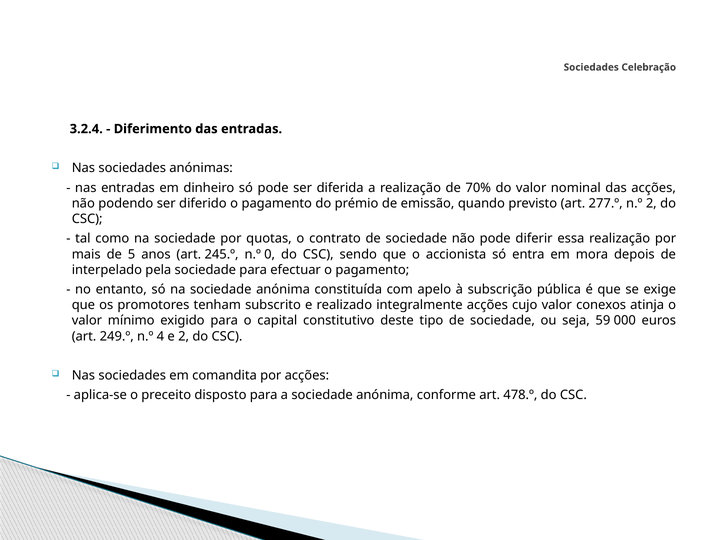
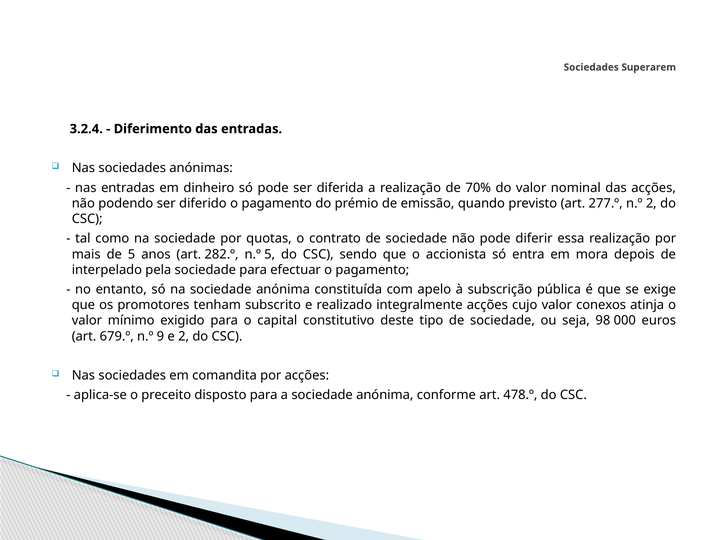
Celebração: Celebração -> Superarem
245.º: 245.º -> 282.º
n.º 0: 0 -> 5
59: 59 -> 98
249.º: 249.º -> 679.º
4: 4 -> 9
